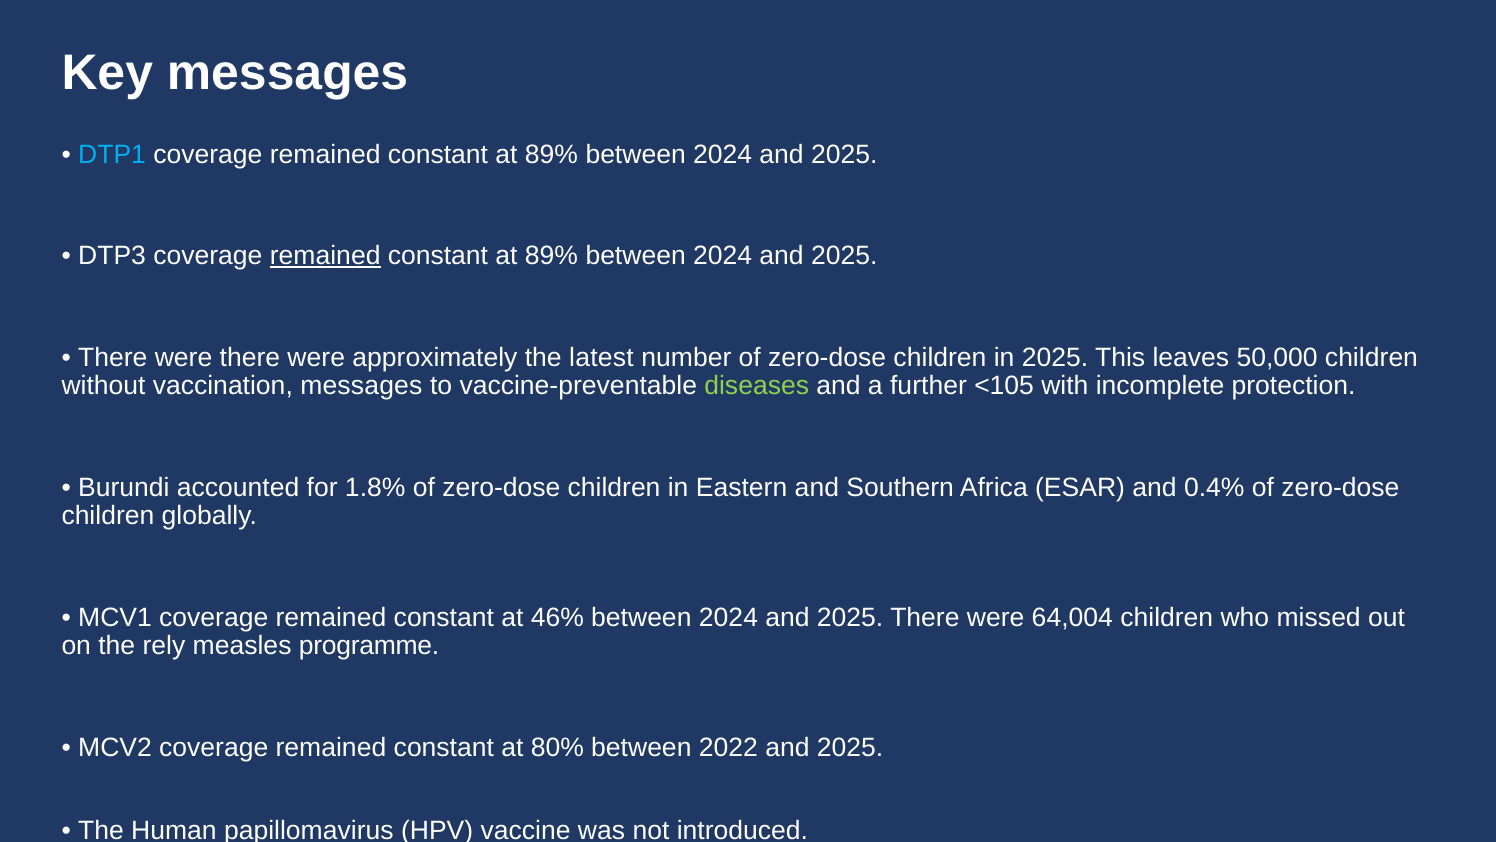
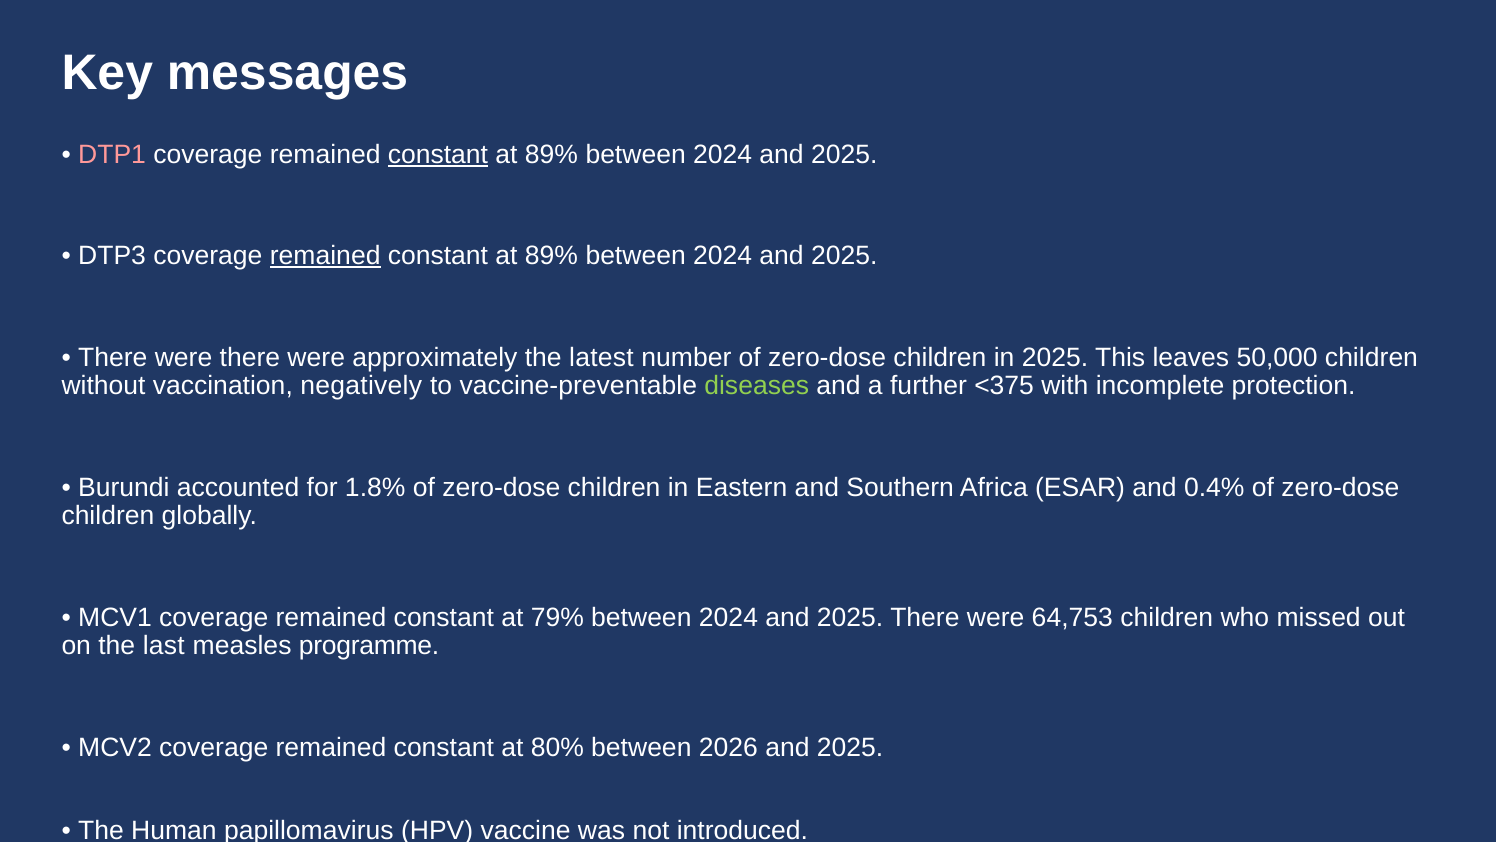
DTP1 colour: light blue -> pink
constant at (438, 154) underline: none -> present
vaccination messages: messages -> negatively
<105: <105 -> <375
46%: 46% -> 79%
64,004: 64,004 -> 64,753
rely: rely -> last
2022: 2022 -> 2026
